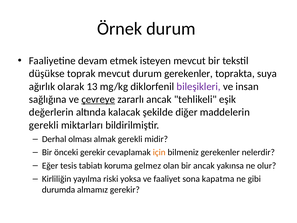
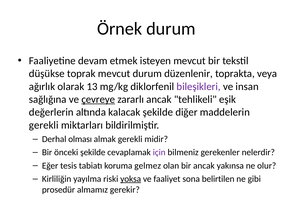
durum gerekenler: gerekenler -> düzenlenir
suya: suya -> veya
önceki gerekir: gerekir -> şekilde
için colour: orange -> purple
yoksa underline: none -> present
kapatma: kapatma -> belirtilen
durumda: durumda -> prosedür
